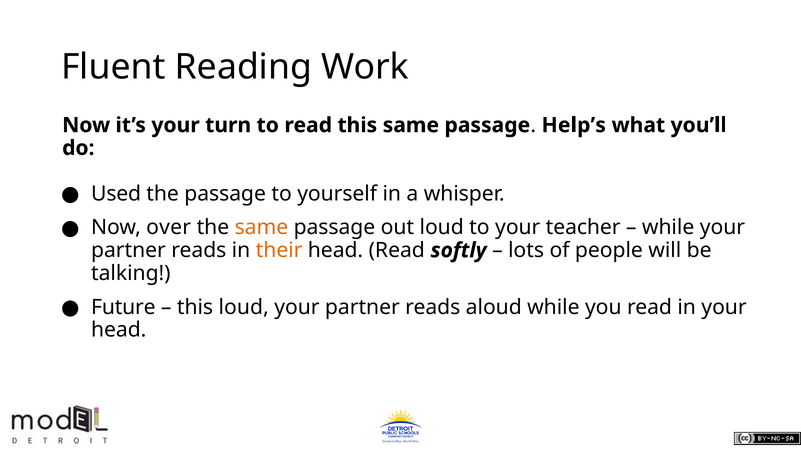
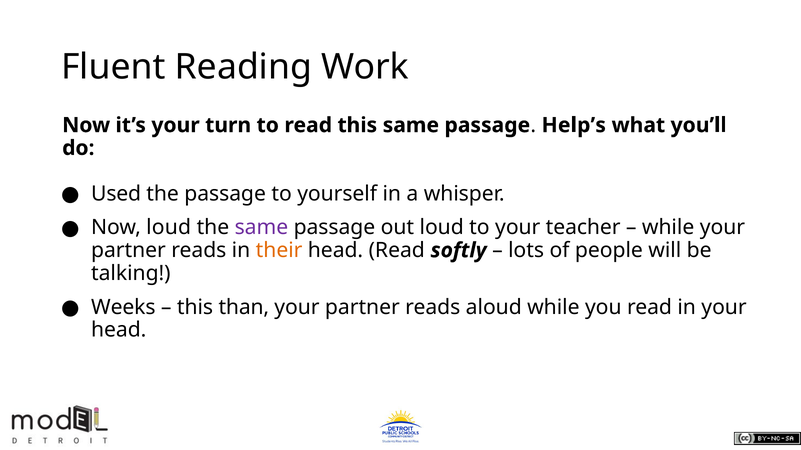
Now over: over -> loud
same at (261, 228) colour: orange -> purple
Future: Future -> Weeks
this loud: loud -> than
